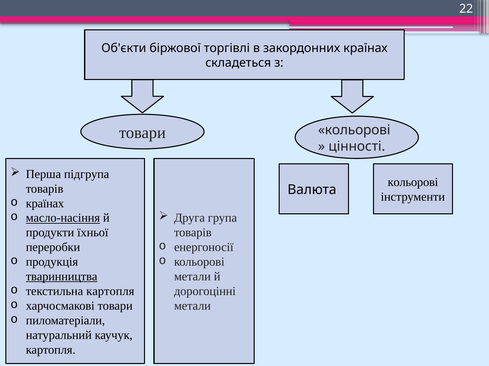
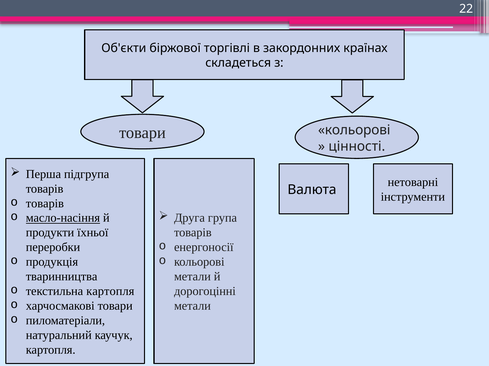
кольорові at (413, 183): кольорові -> нетоварні
країнах at (45, 204): країнах -> товарів
тваринництва underline: present -> none
